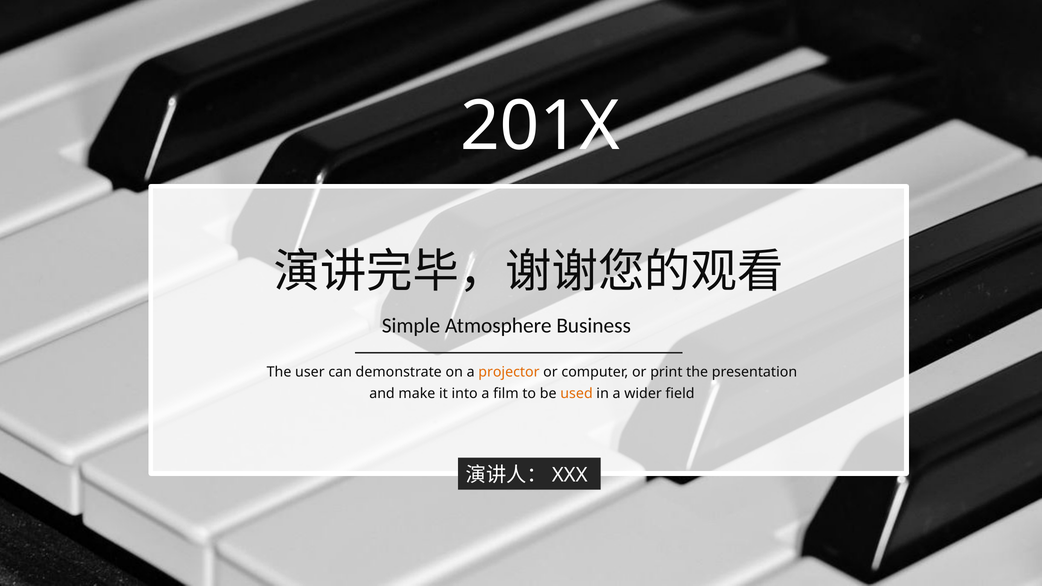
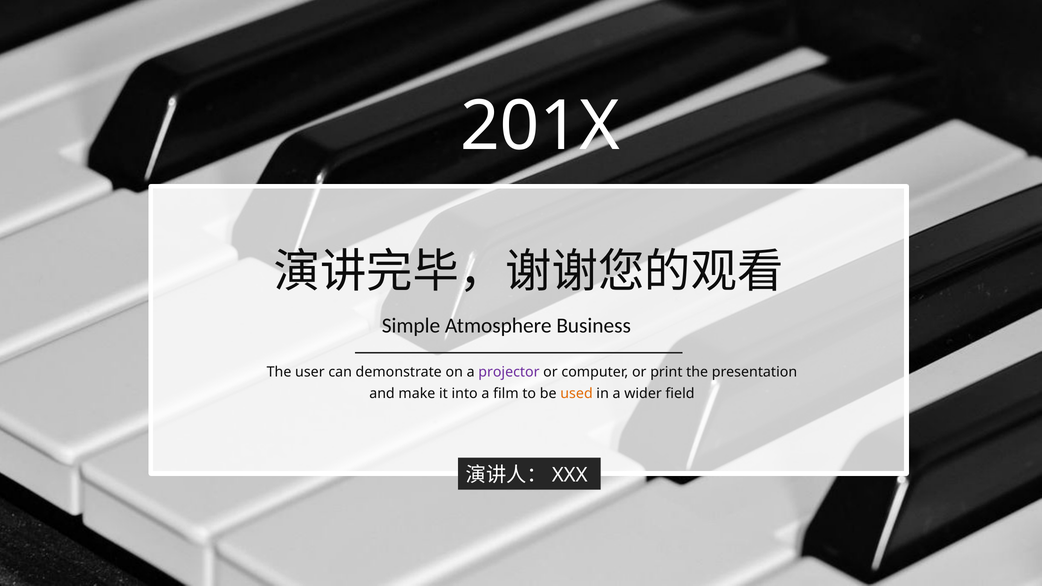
projector colour: orange -> purple
